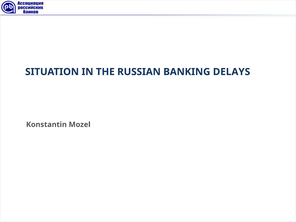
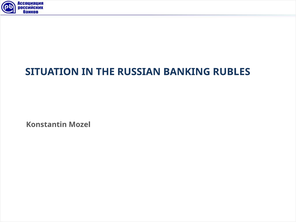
DELAYS: DELAYS -> RUBLES
